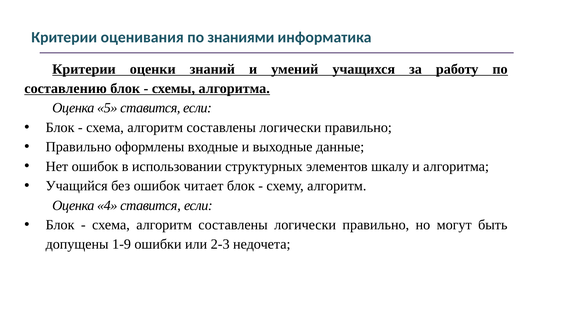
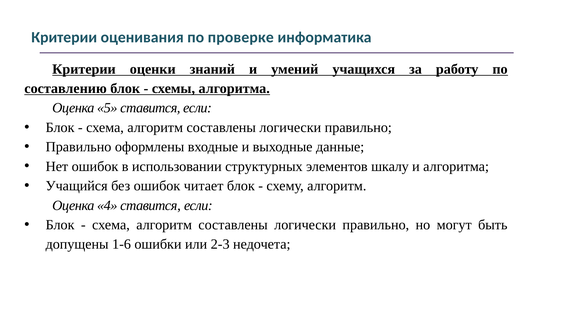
знаниями: знаниями -> проверке
1-9: 1-9 -> 1-6
